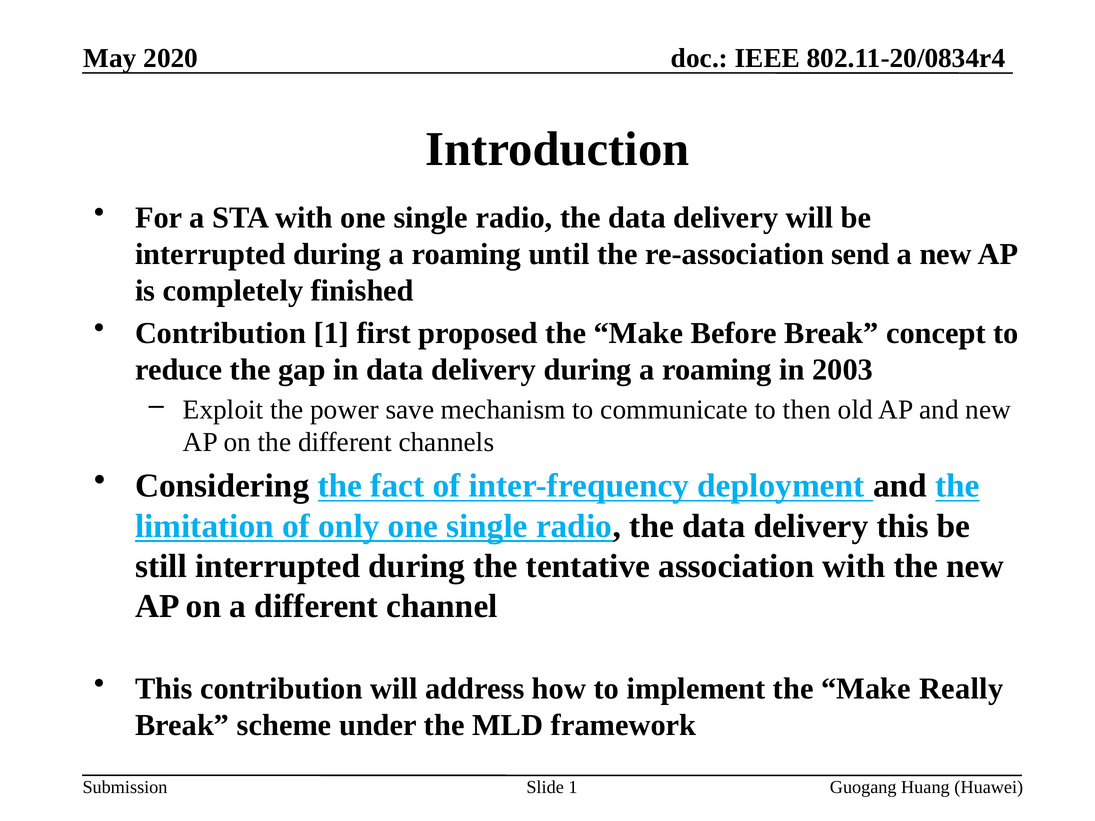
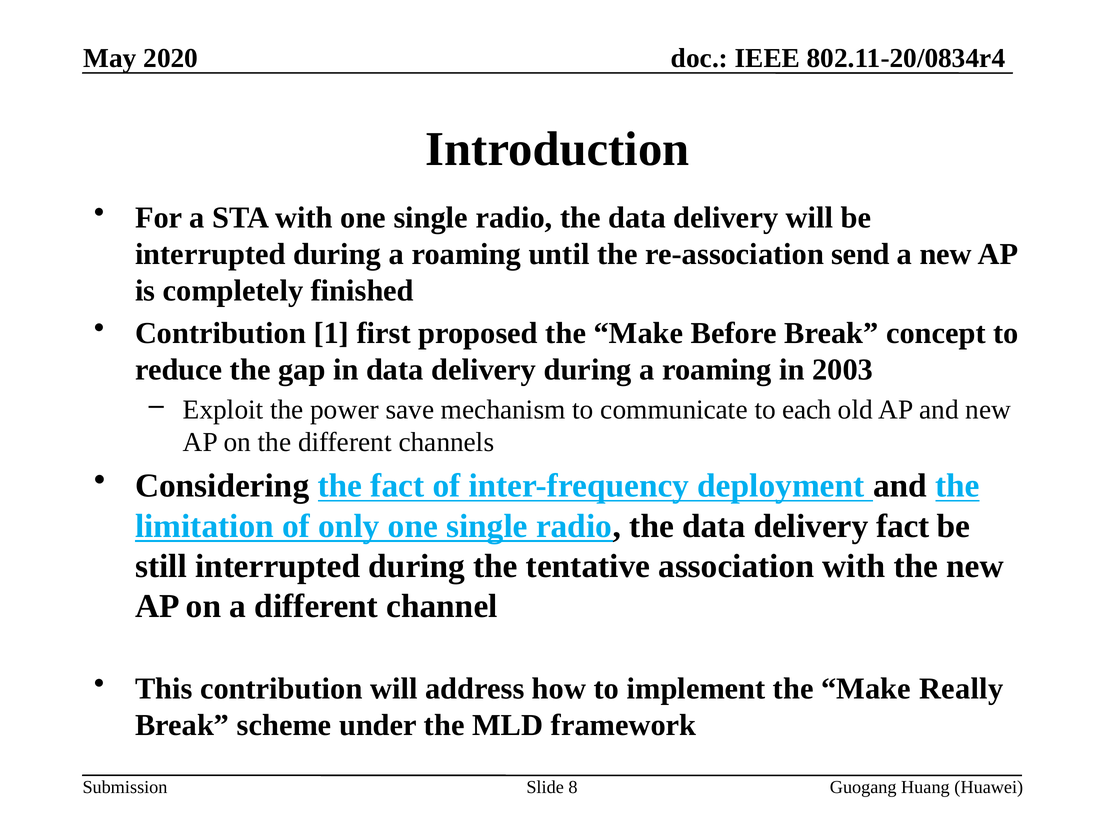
then: then -> each
delivery this: this -> fact
Slide 1: 1 -> 8
